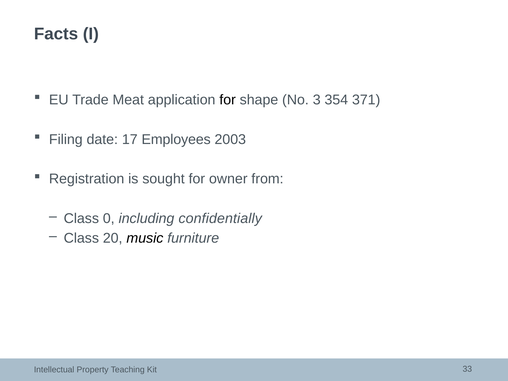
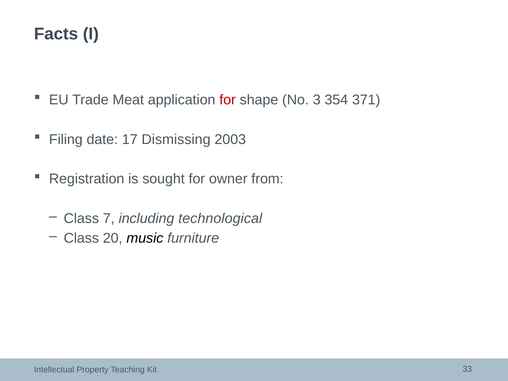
for at (228, 100) colour: black -> red
Employees: Employees -> Dismissing
0: 0 -> 7
confidentially: confidentially -> technological
